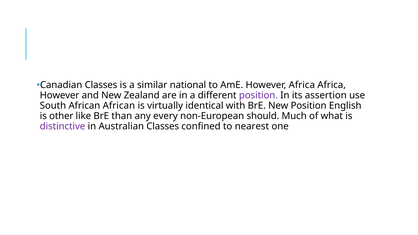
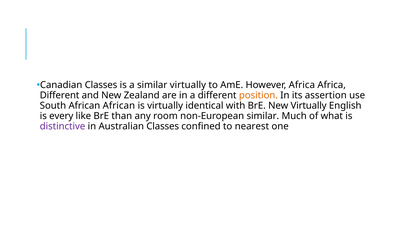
similar national: national -> virtually
However at (60, 95): However -> Different
position at (258, 95) colour: purple -> orange
New Position: Position -> Virtually
other: other -> every
every: every -> room
non-European should: should -> similar
